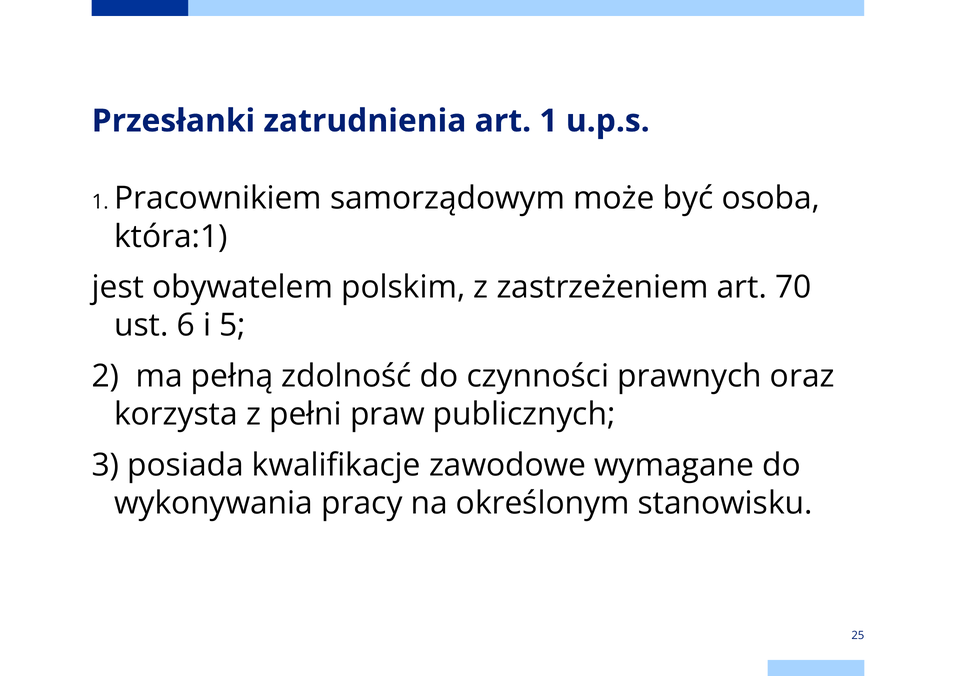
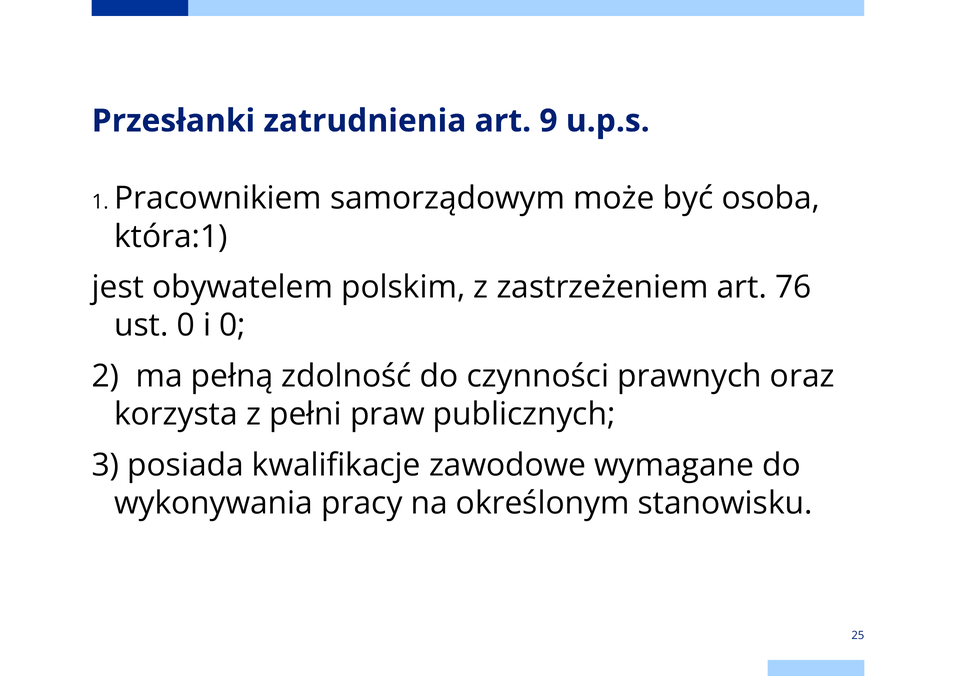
art 1: 1 -> 9
70: 70 -> 76
ust 6: 6 -> 0
i 5: 5 -> 0
